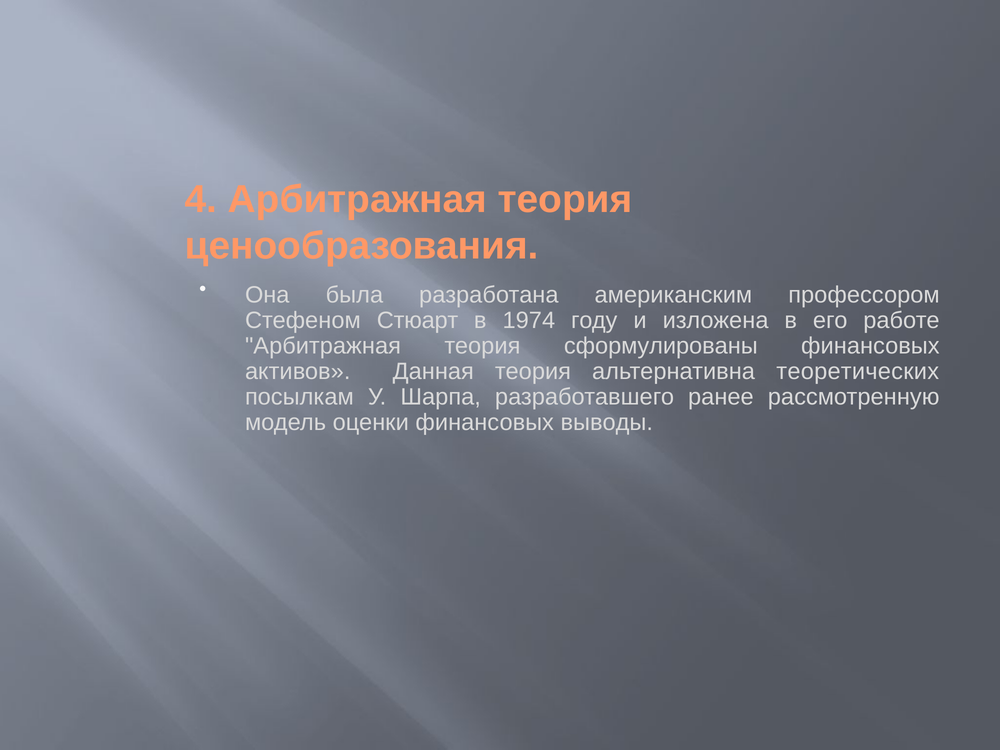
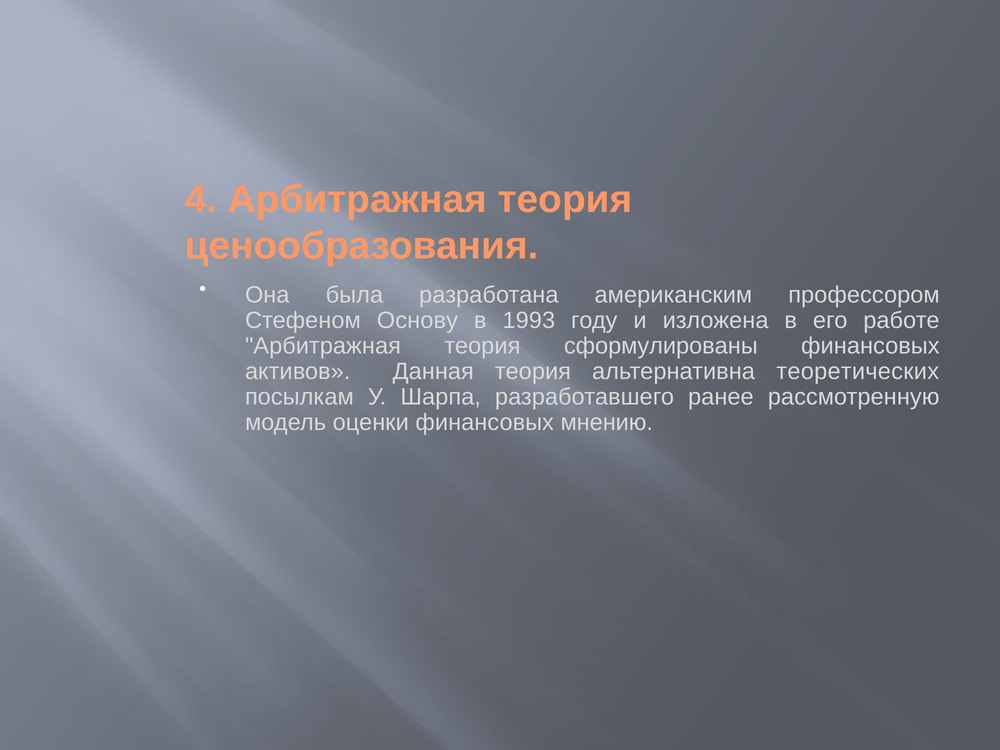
Стюарт: Стюарт -> Основу
1974: 1974 -> 1993
выводы: выводы -> мнению
